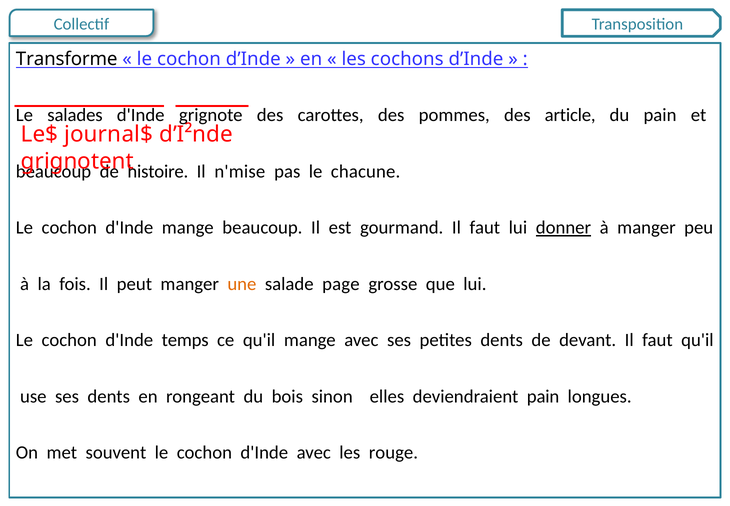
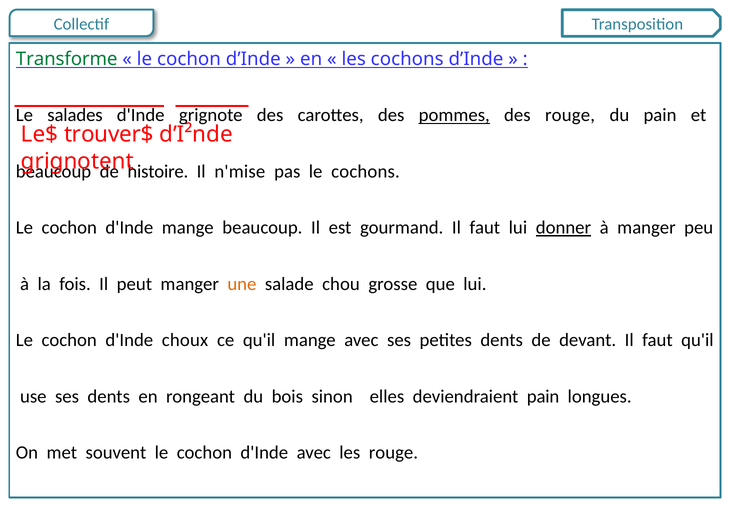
Transforme colour: black -> green
pommes underline: none -> present
des article: article -> rouge
journal$: journal$ -> trouver$
le chacune: chacune -> cochons
page: page -> chou
temps: temps -> choux
